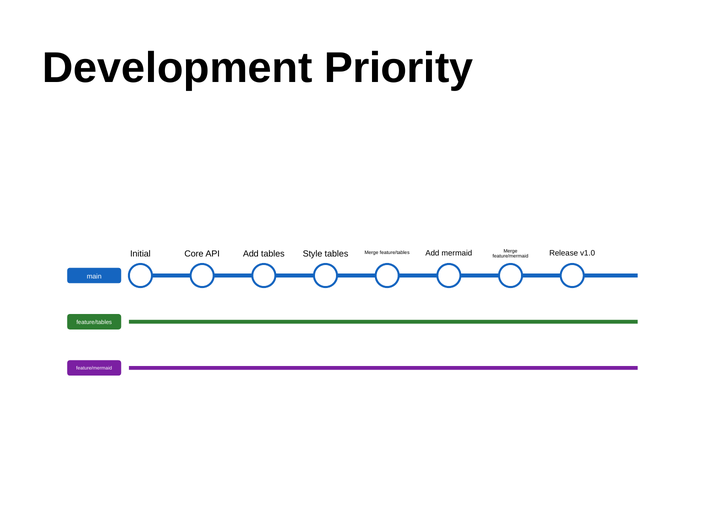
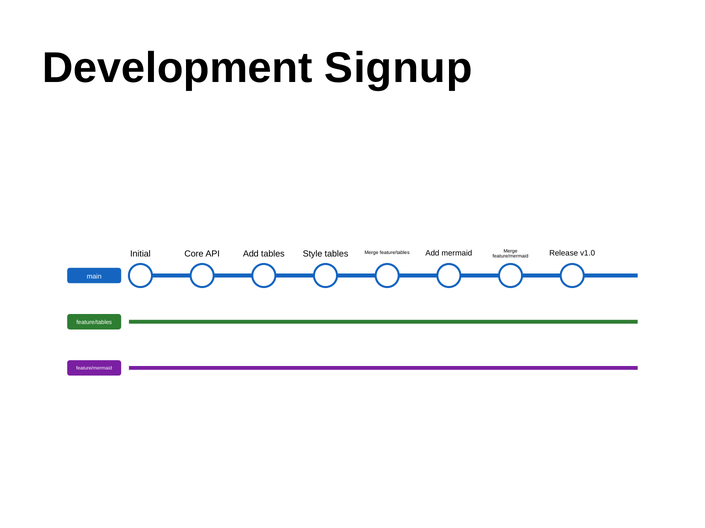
Priority: Priority -> Signup
